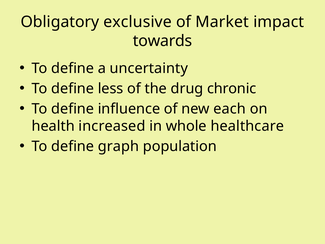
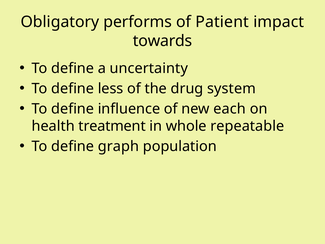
exclusive: exclusive -> performs
Market: Market -> Patient
chronic: chronic -> system
increased: increased -> treatment
healthcare: healthcare -> repeatable
